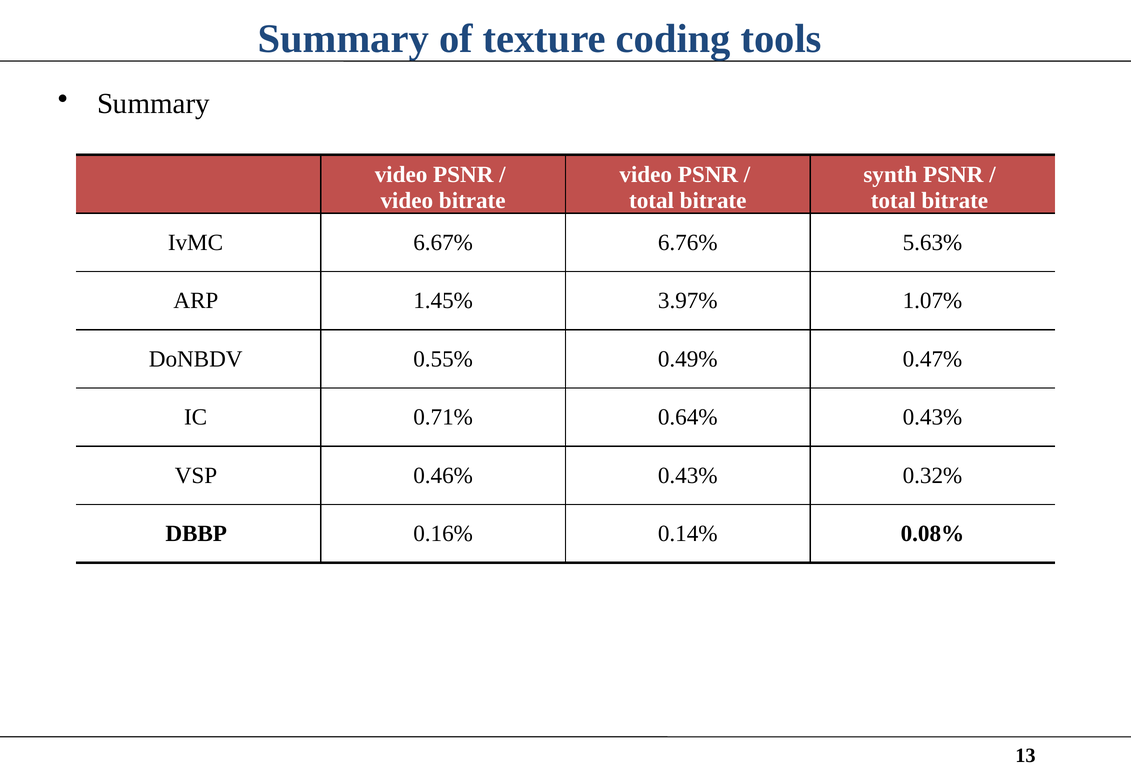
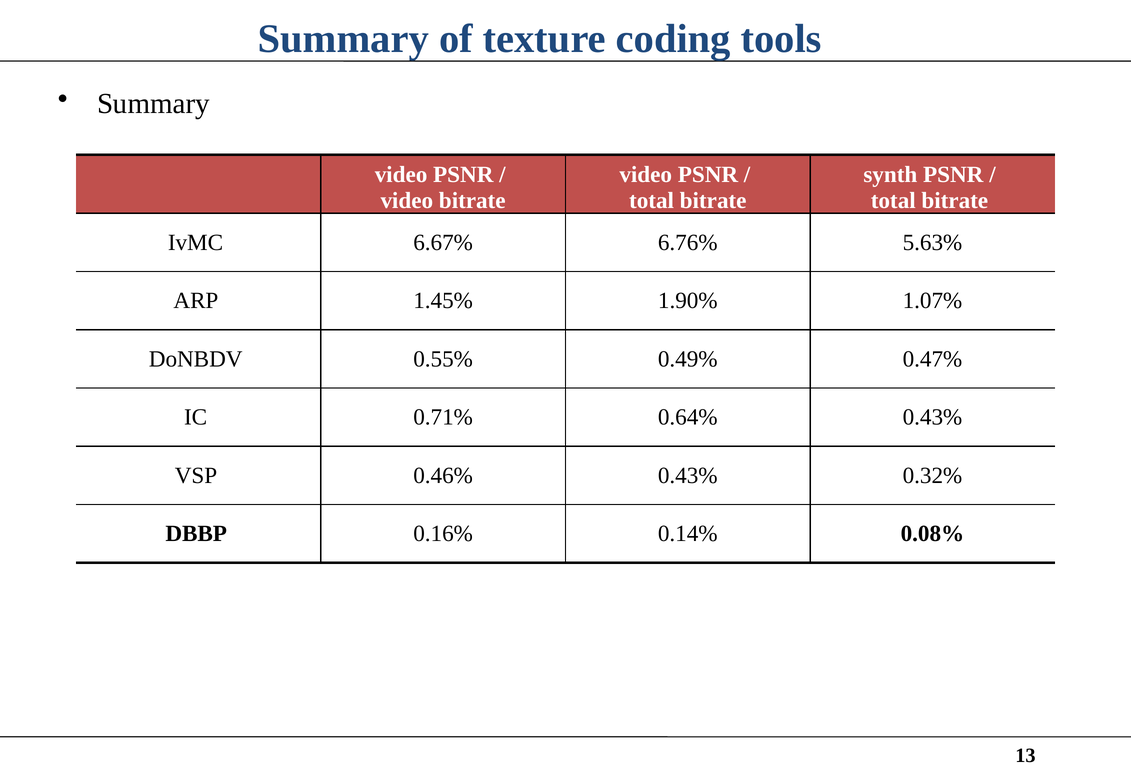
3.97%: 3.97% -> 1.90%
